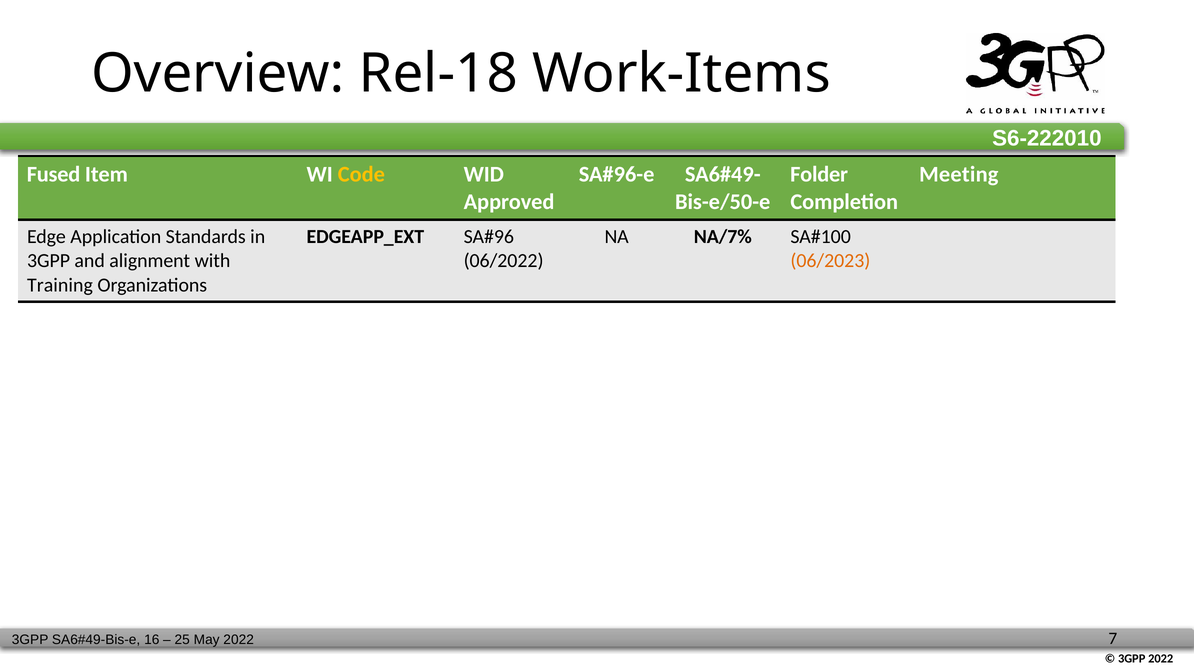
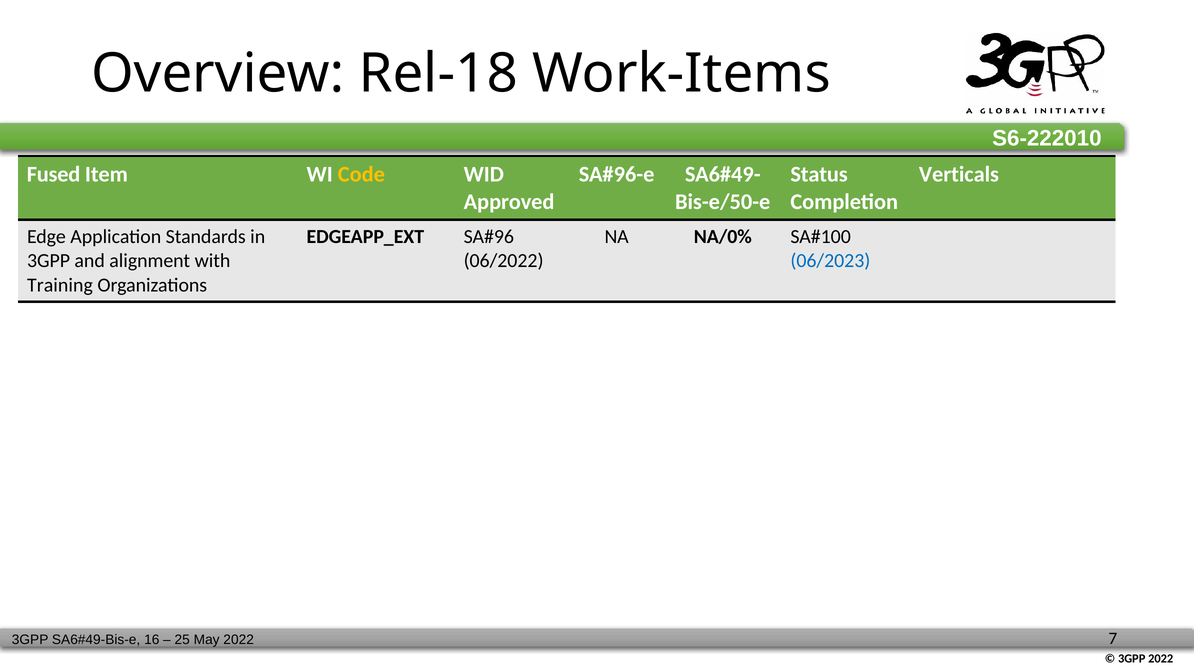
Folder: Folder -> Status
Meeting: Meeting -> Verticals
NA/7%: NA/7% -> NA/0%
06/2023 colour: orange -> blue
